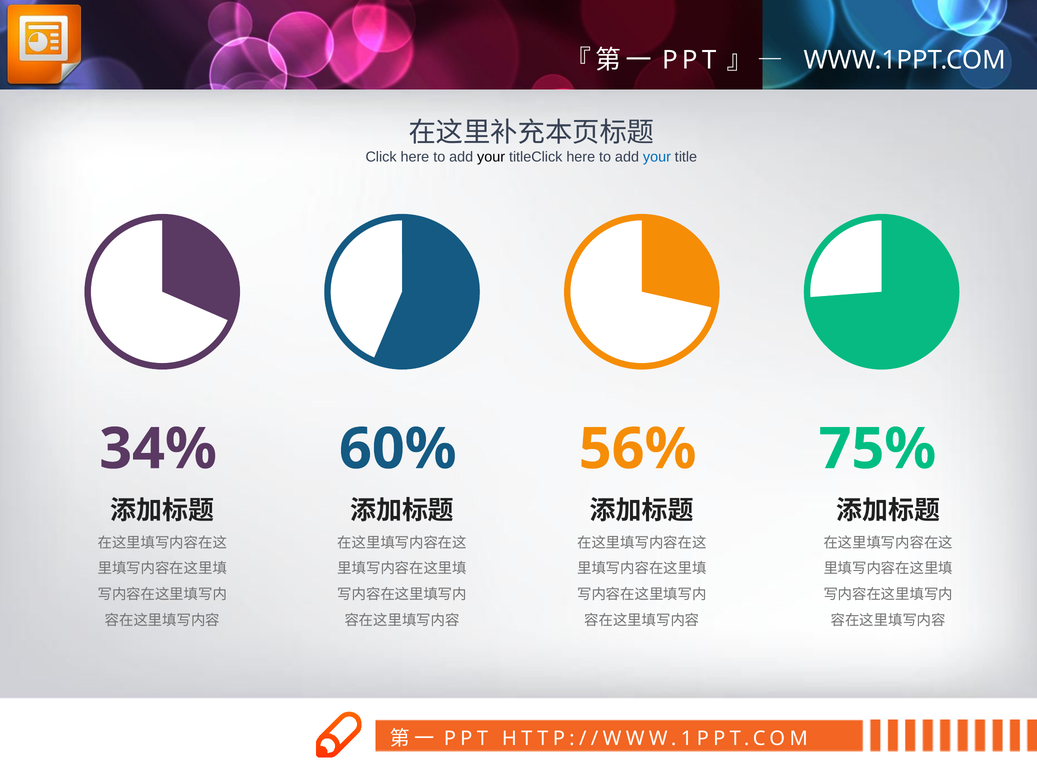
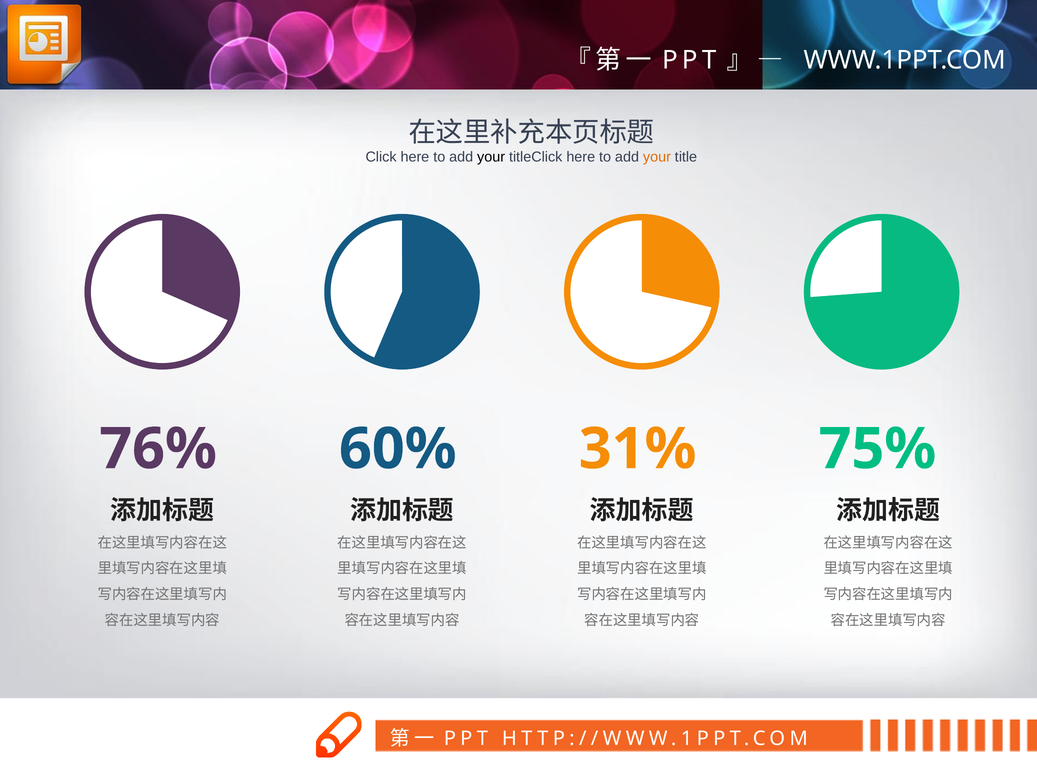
your at (657, 157) colour: blue -> orange
34%: 34% -> 76%
56%: 56% -> 31%
